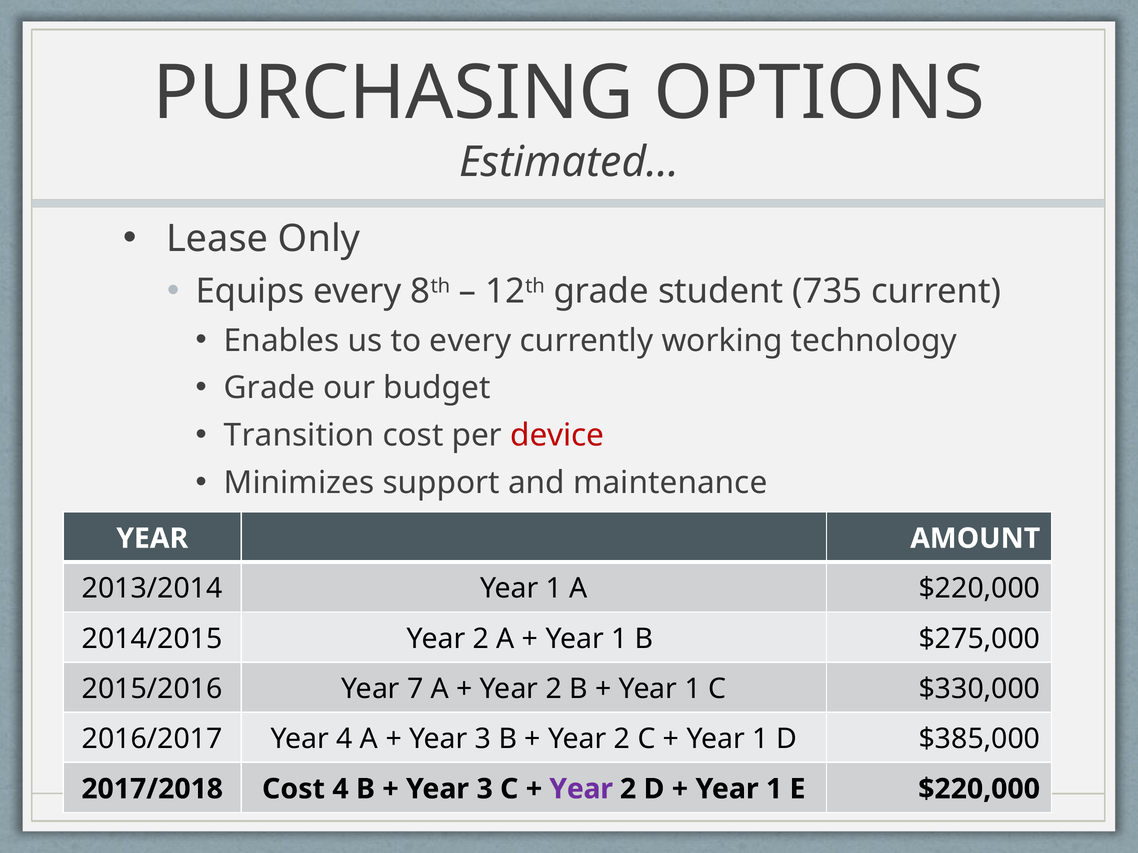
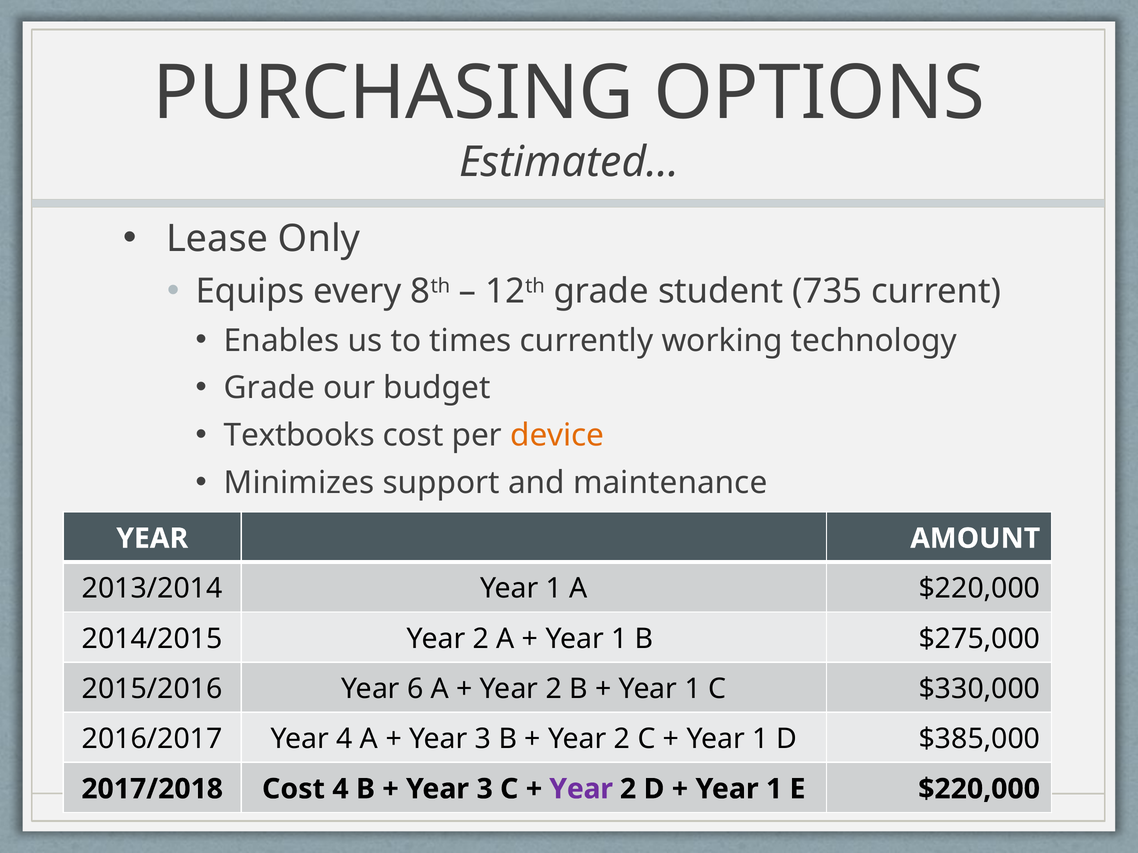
to every: every -> times
Transition: Transition -> Textbooks
device colour: red -> orange
7: 7 -> 6
